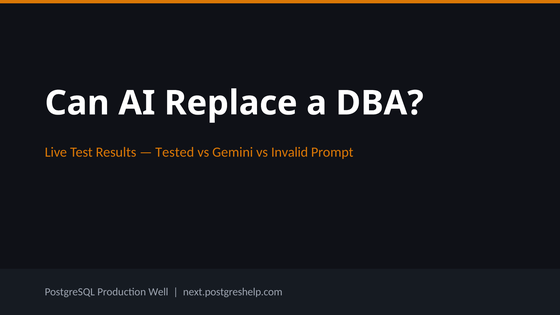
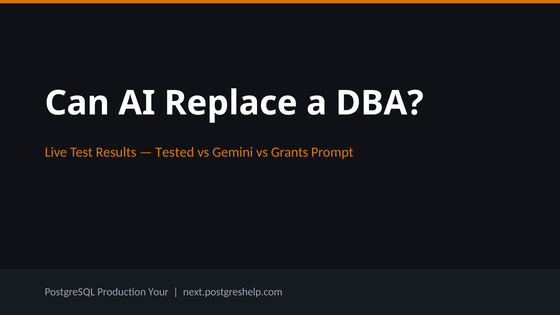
Invalid: Invalid -> Grants
Well: Well -> Your
